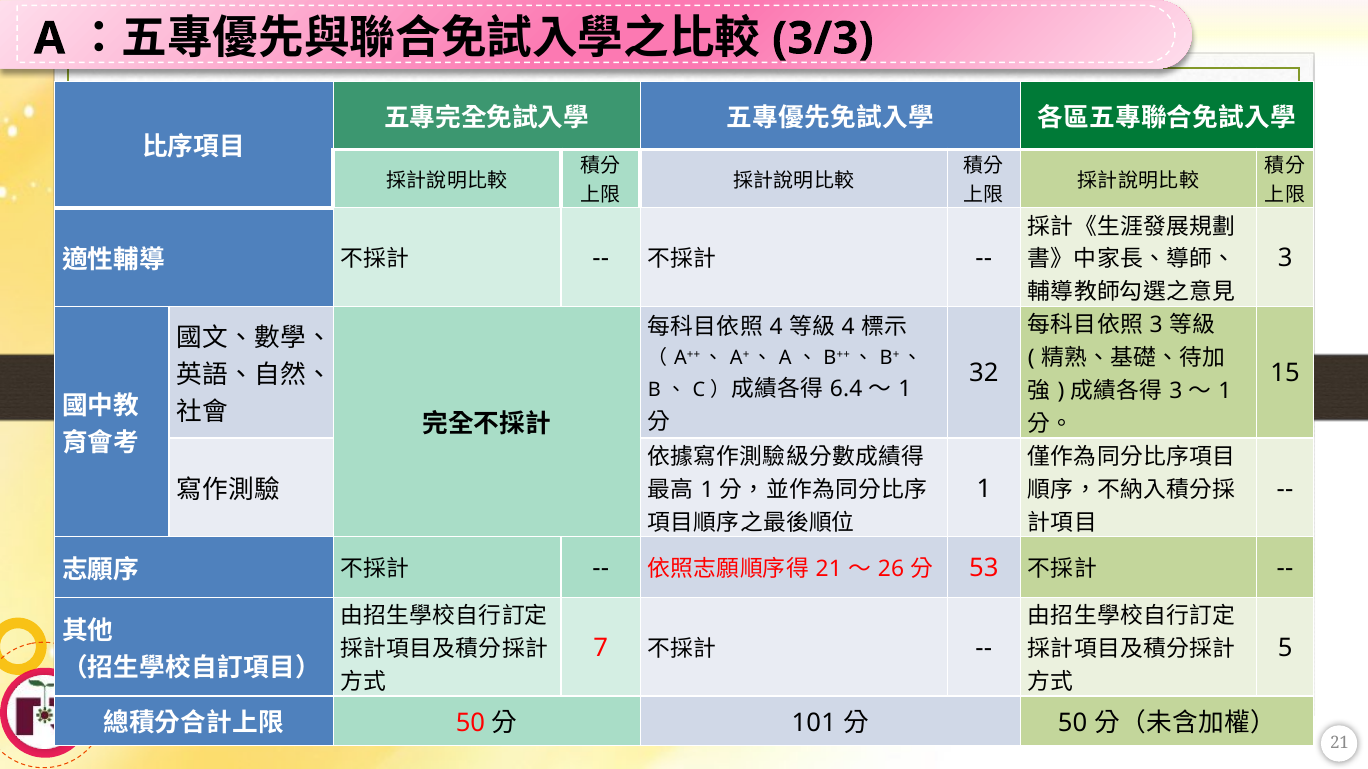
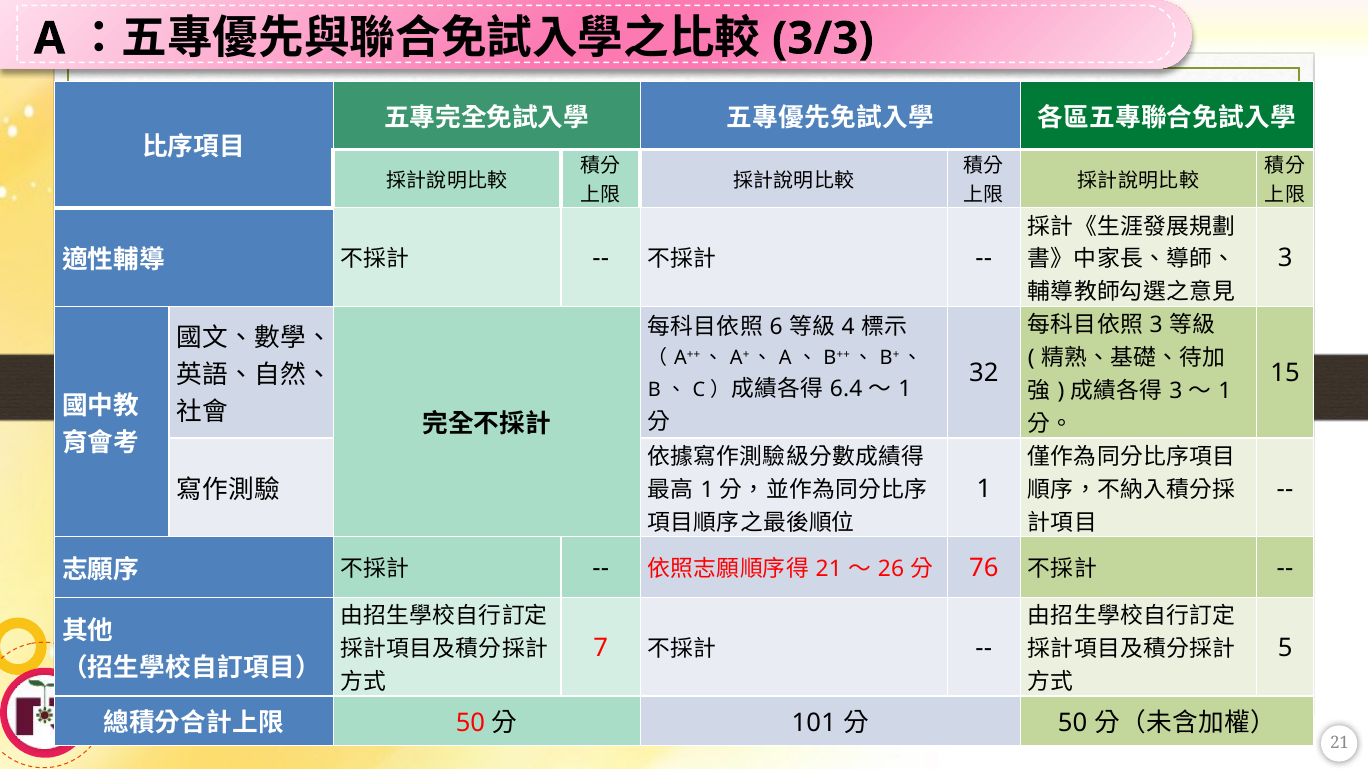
4 at (776, 327): 4 -> 6
53: 53 -> 76
